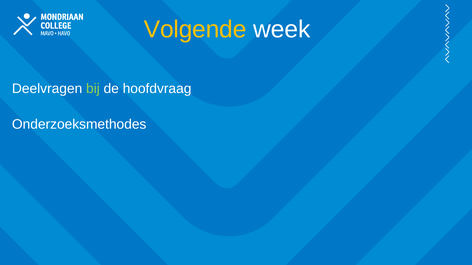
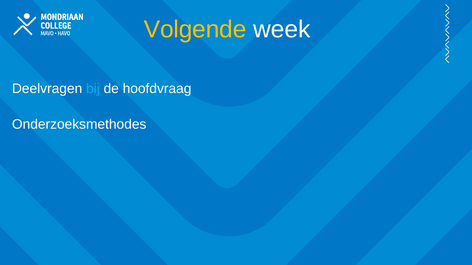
bij colour: light green -> light blue
